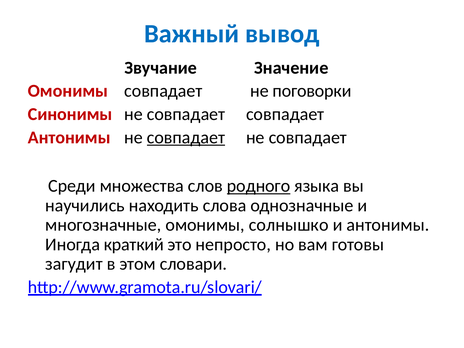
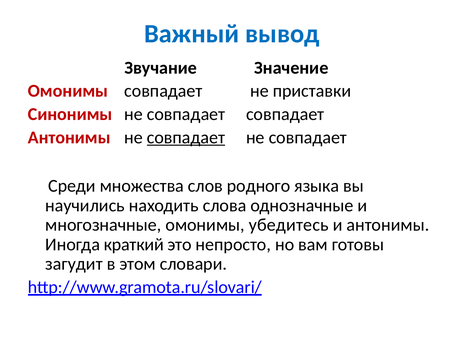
поговорки: поговорки -> приставки
родного underline: present -> none
солнышко: солнышко -> убедитесь
